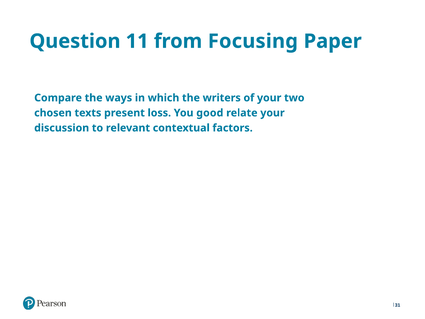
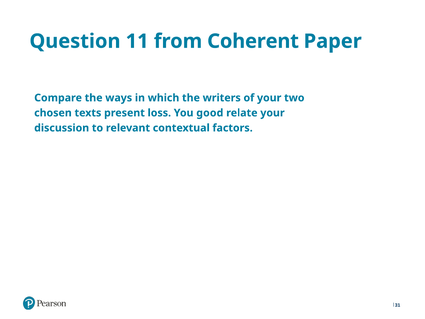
Focusing: Focusing -> Coherent
